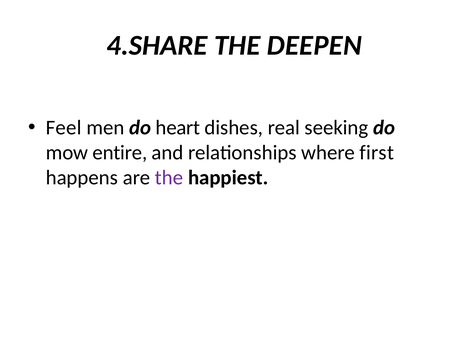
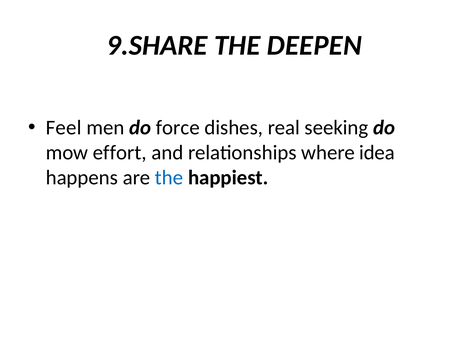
4.SHARE: 4.SHARE -> 9.SHARE
heart: heart -> force
entire: entire -> effort
first: first -> idea
the at (169, 178) colour: purple -> blue
